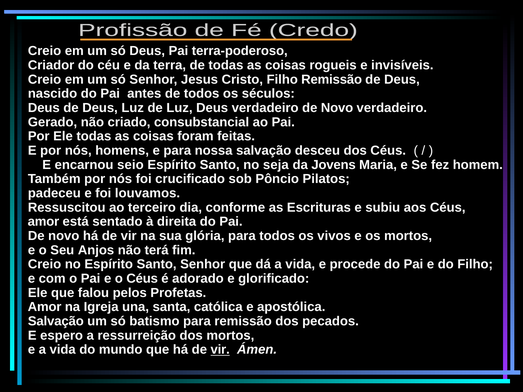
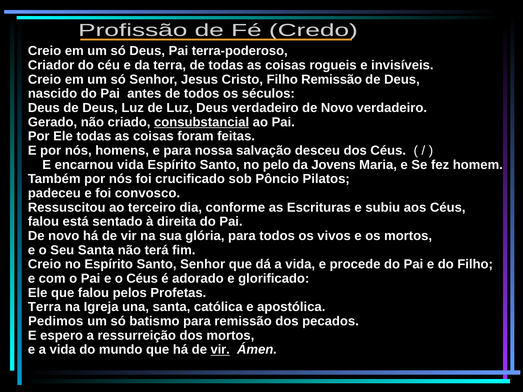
consubstancial underline: none -> present
encarnou seio: seio -> vida
seja: seja -> pelo
louvamos: louvamos -> convosco
amor at (43, 222): amor -> falou
Seu Anjos: Anjos -> Santa
Amor at (45, 307): Amor -> Terra
Salvação at (56, 321): Salvação -> Pedimos
